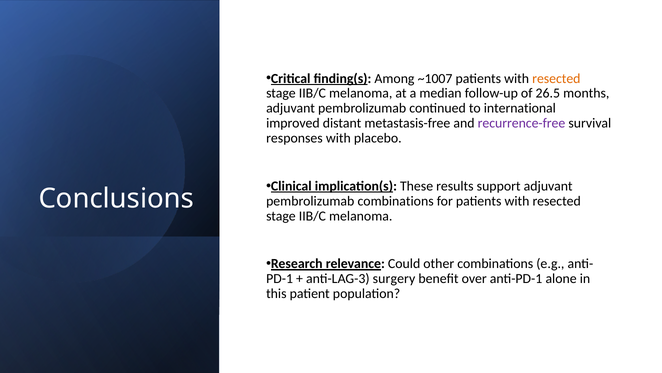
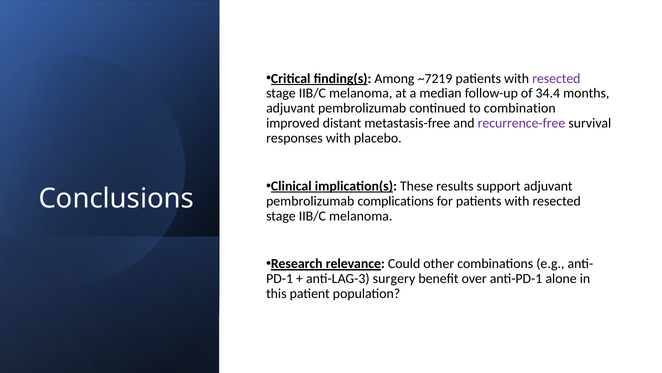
~1007: ~1007 -> ~7219
resected at (556, 78) colour: orange -> purple
26.5: 26.5 -> 34.4
international: international -> combination
pembrolizumab combinations: combinations -> complications
